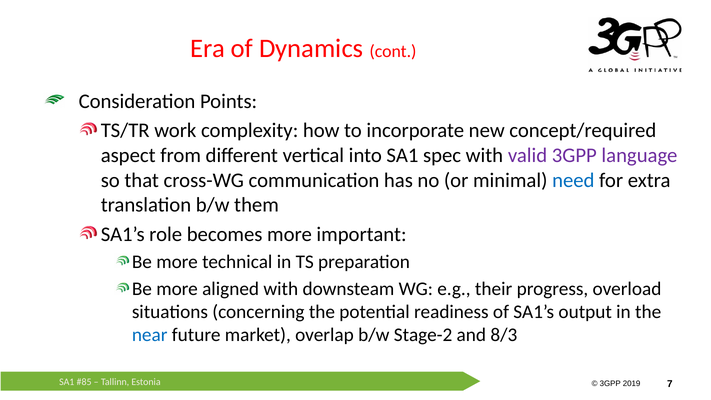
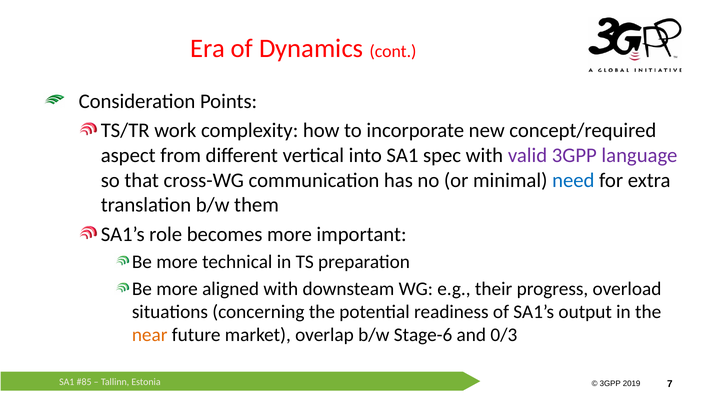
near colour: blue -> orange
Stage-2: Stage-2 -> Stage-6
8/3: 8/3 -> 0/3
